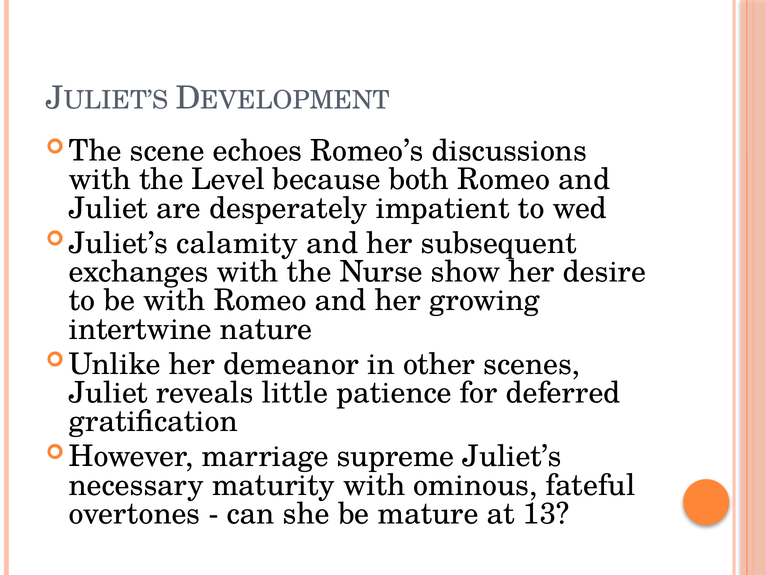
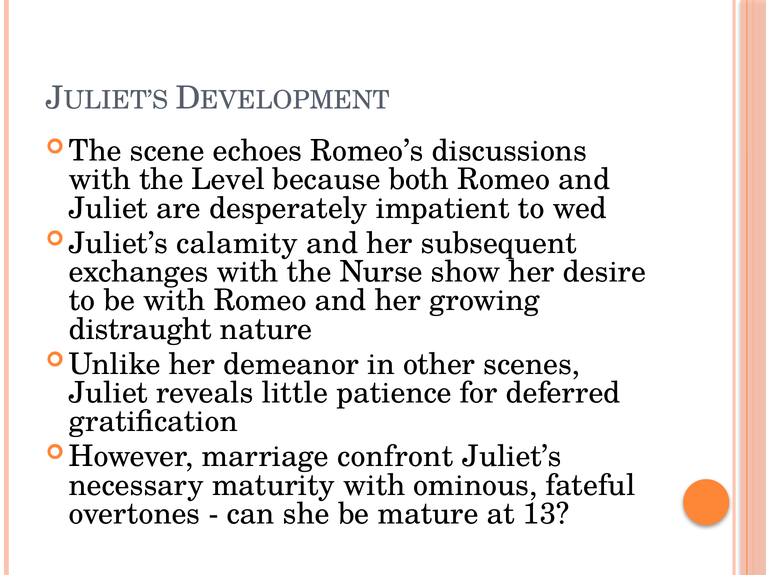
intertwine: intertwine -> distraught
supreme: supreme -> confront
